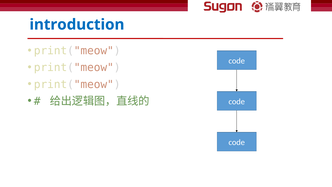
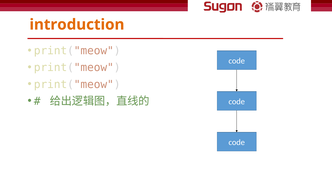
introduction colour: blue -> orange
